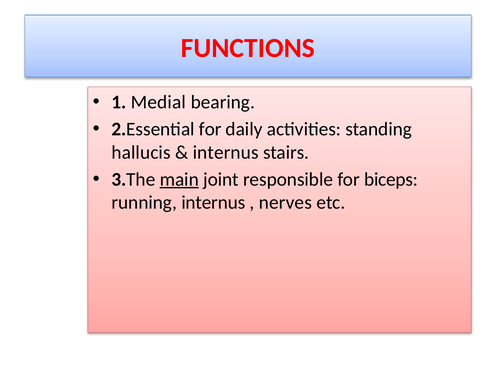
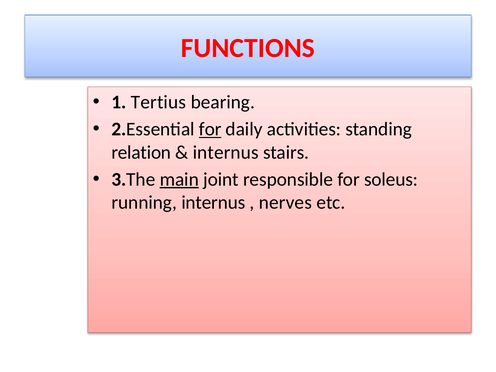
Medial: Medial -> Tertius
for at (210, 129) underline: none -> present
hallucis: hallucis -> relation
biceps: biceps -> soleus
